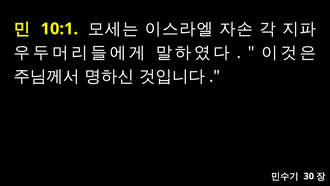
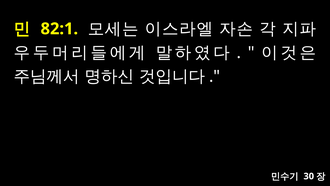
10:1: 10:1 -> 82:1
